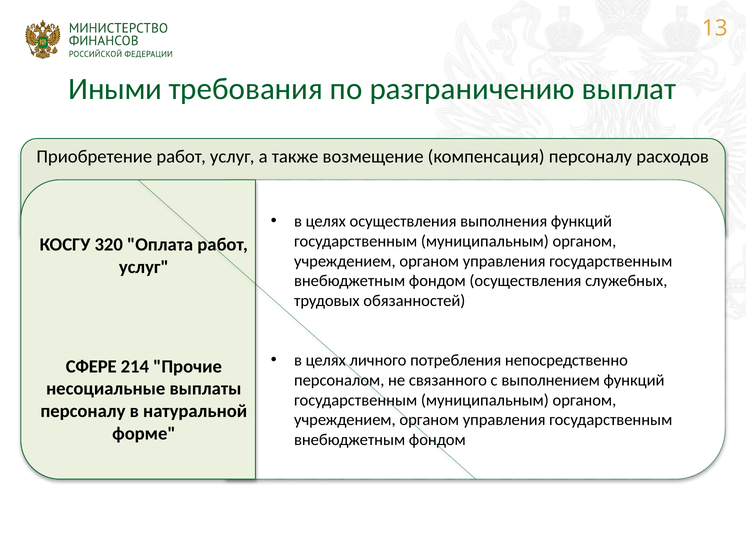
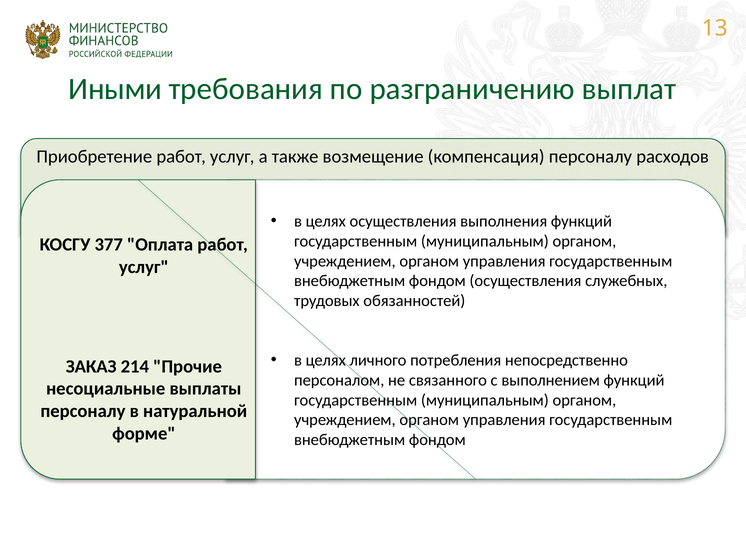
320: 320 -> 377
СФЕРЕ: СФЕРЕ -> ЗАКАЗ
